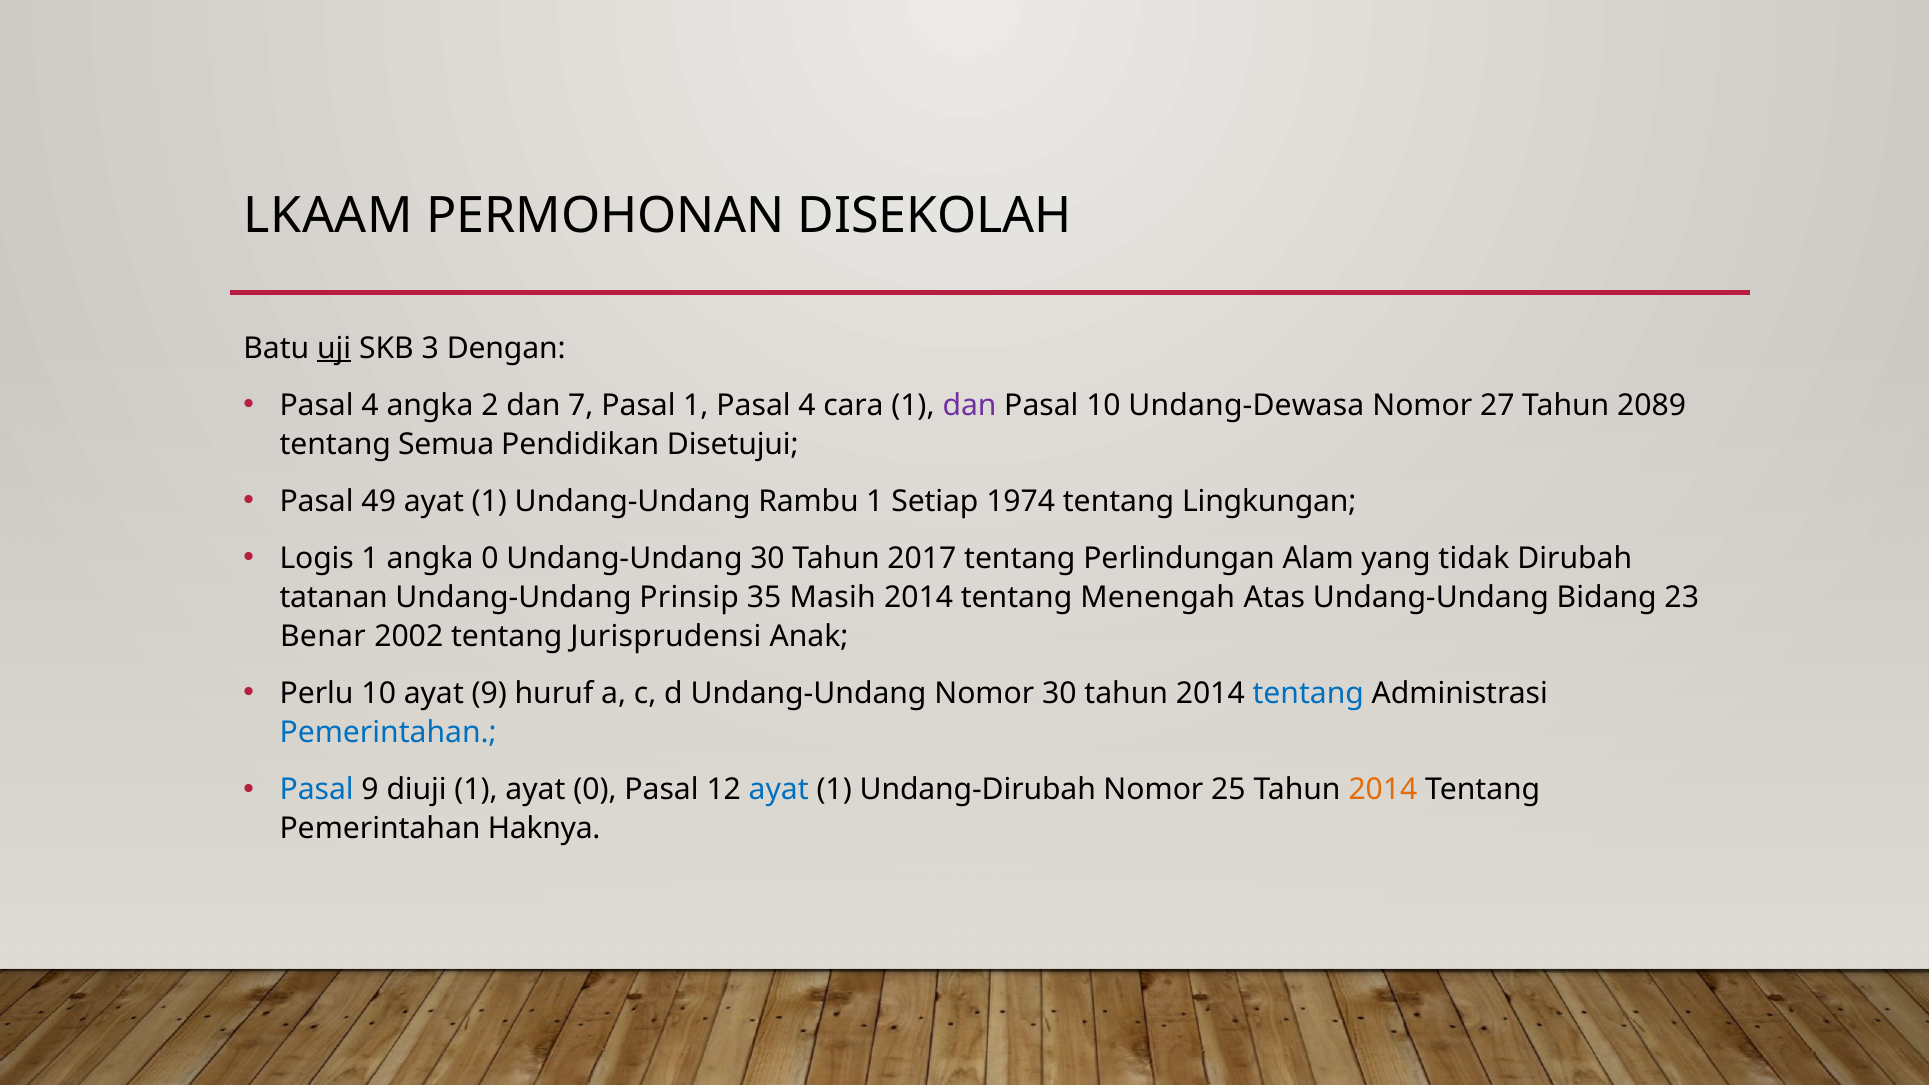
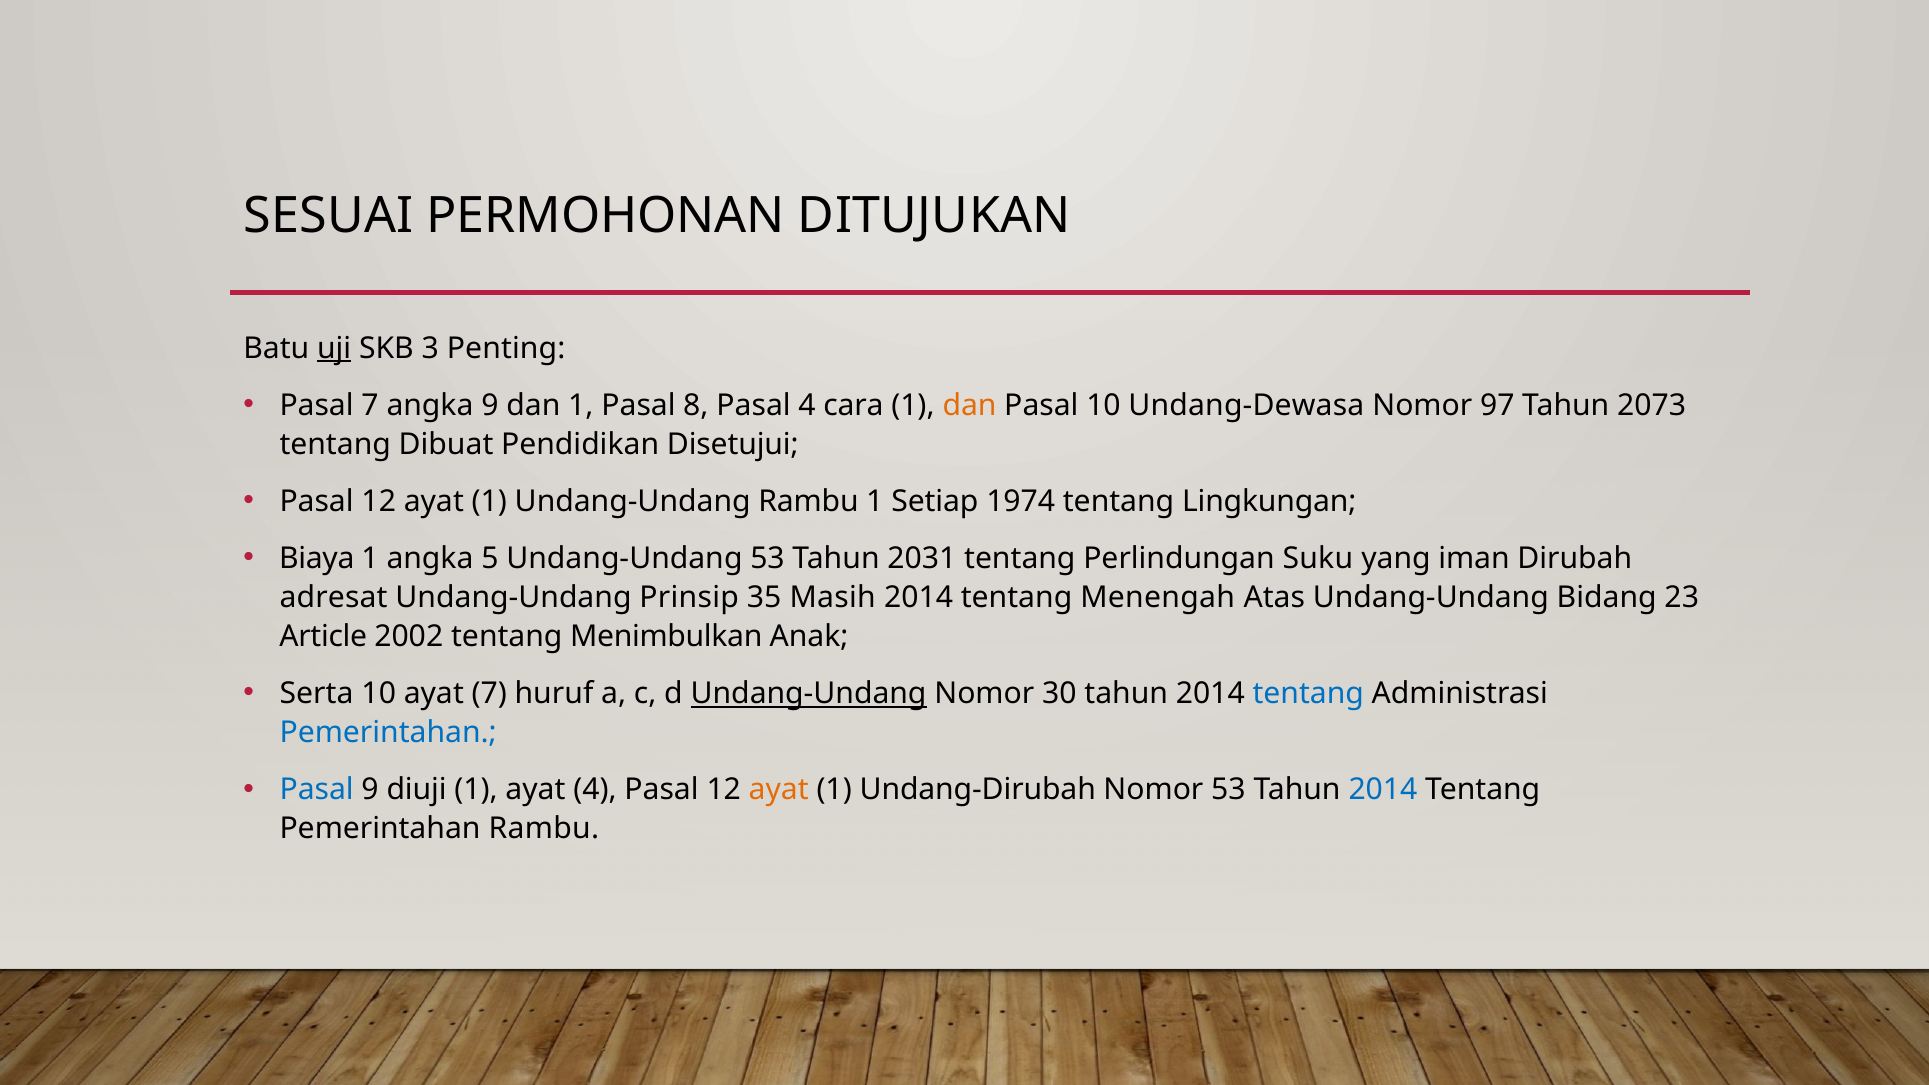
LKAAM: LKAAM -> SESUAI
DISEKOLAH: DISEKOLAH -> DITUJUKAN
Dengan: Dengan -> Penting
4 at (370, 406): 4 -> 7
angka 2: 2 -> 9
dan 7: 7 -> 1
Pasal 1: 1 -> 8
dan at (970, 406) colour: purple -> orange
27: 27 -> 97
2089: 2089 -> 2073
Semua: Semua -> Dibuat
49 at (379, 502): 49 -> 12
Logis: Logis -> Biaya
angka 0: 0 -> 5
Undang-Undang 30: 30 -> 53
2017: 2017 -> 2031
Alam: Alam -> Suku
tidak: tidak -> iman
tatanan: tatanan -> adresat
Benar: Benar -> Article
Jurisprudensi: Jurisprudensi -> Menimbulkan
Perlu: Perlu -> Serta
ayat 9: 9 -> 7
Undang-Undang at (809, 694) underline: none -> present
ayat 0: 0 -> 4
ayat at (779, 790) colour: blue -> orange
Nomor 25: 25 -> 53
2014 at (1383, 790) colour: orange -> blue
Pemerintahan Haknya: Haknya -> Rambu
